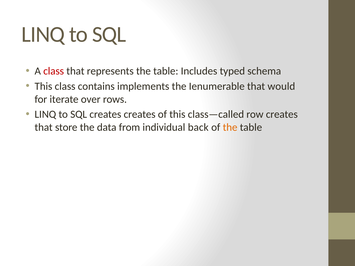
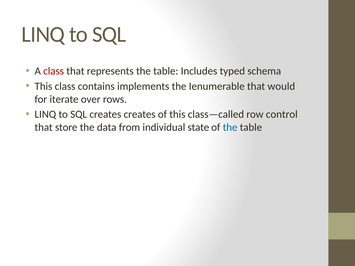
row creates: creates -> control
back: back -> state
the at (230, 127) colour: orange -> blue
